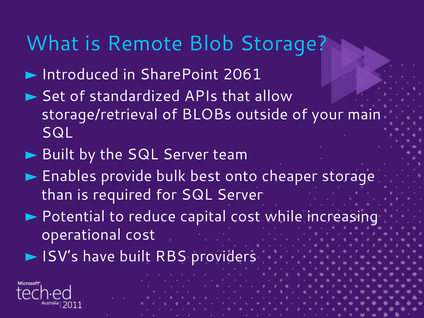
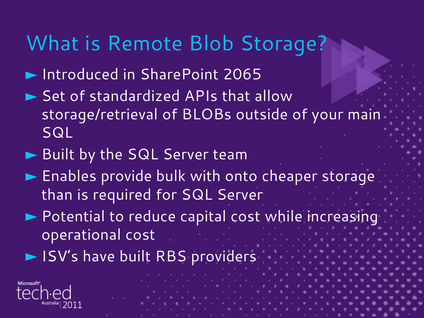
2061: 2061 -> 2065
best: best -> with
